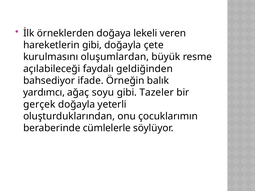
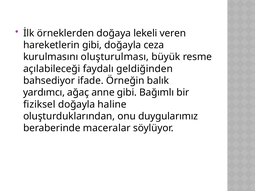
çete: çete -> ceza
oluşumlardan: oluşumlardan -> oluşturulması
soyu: soyu -> anne
Tazeler: Tazeler -> Bağımlı
gerçek: gerçek -> fiziksel
yeterli: yeterli -> haline
çocuklarımın: çocuklarımın -> duygularımız
cümlelerle: cümlelerle -> maceralar
